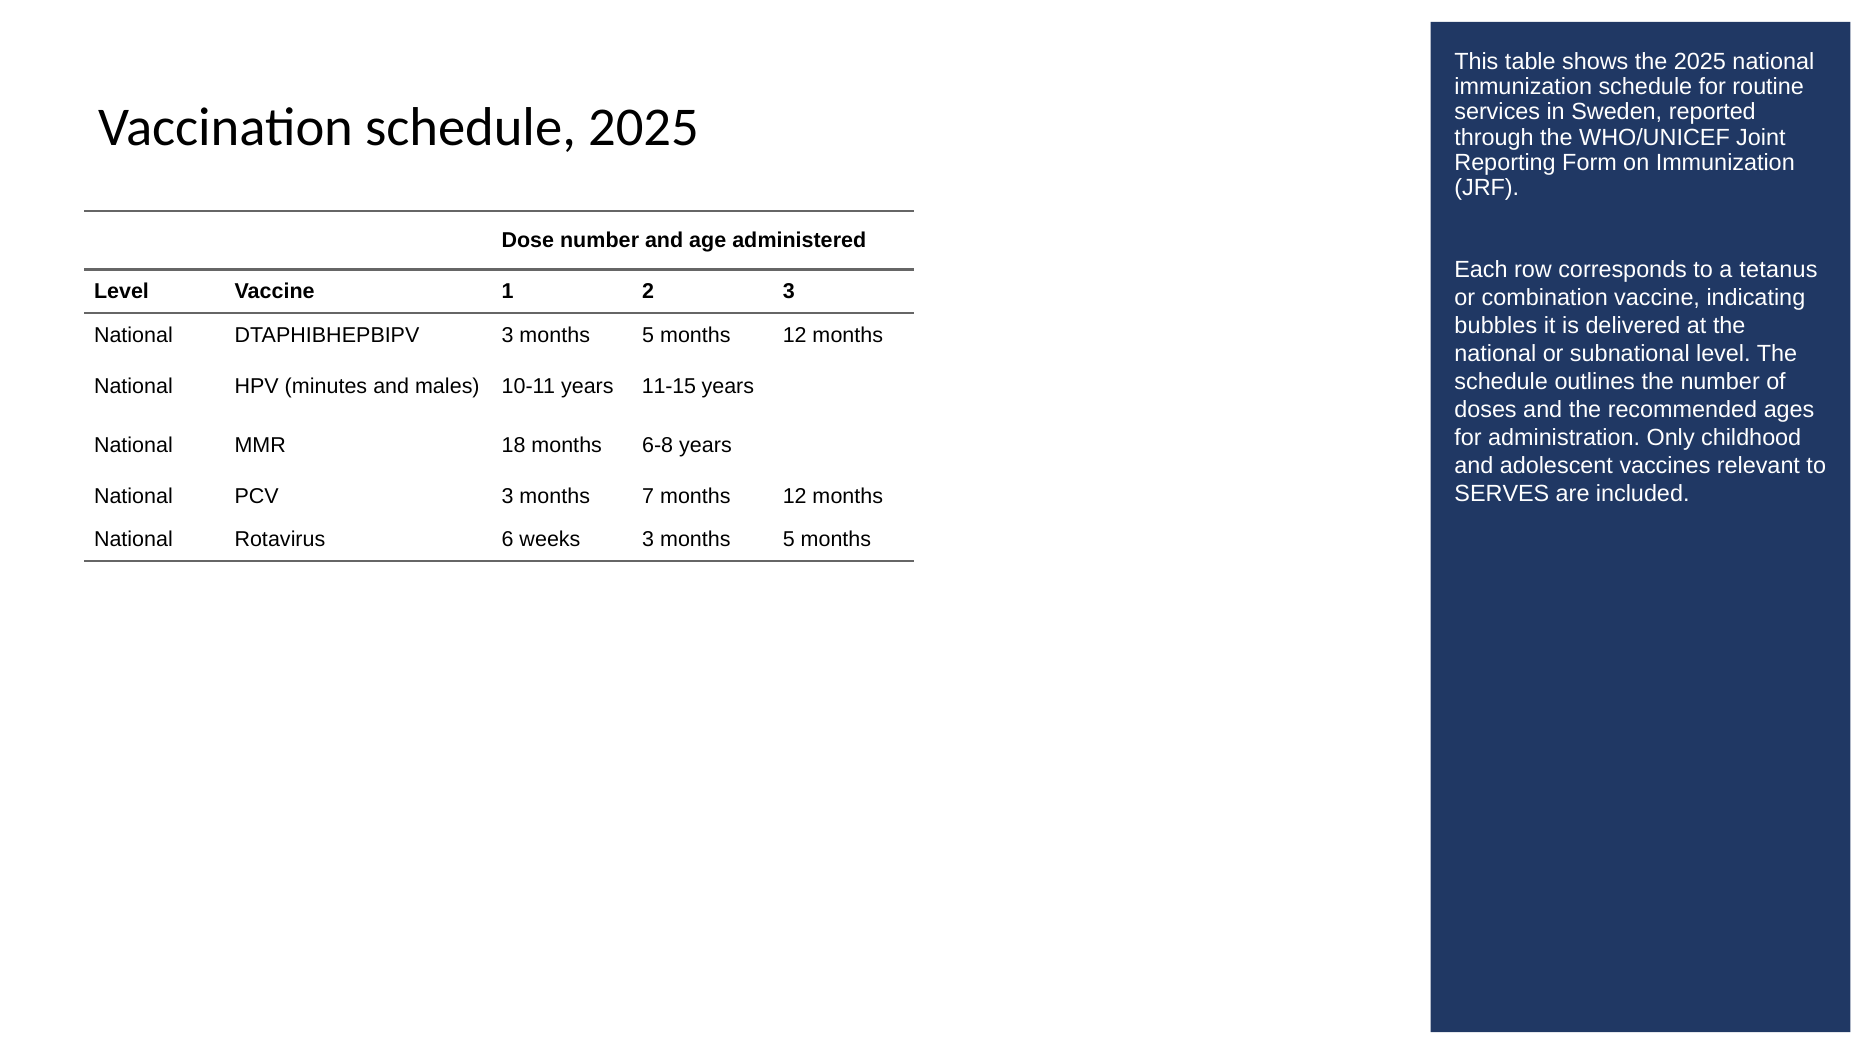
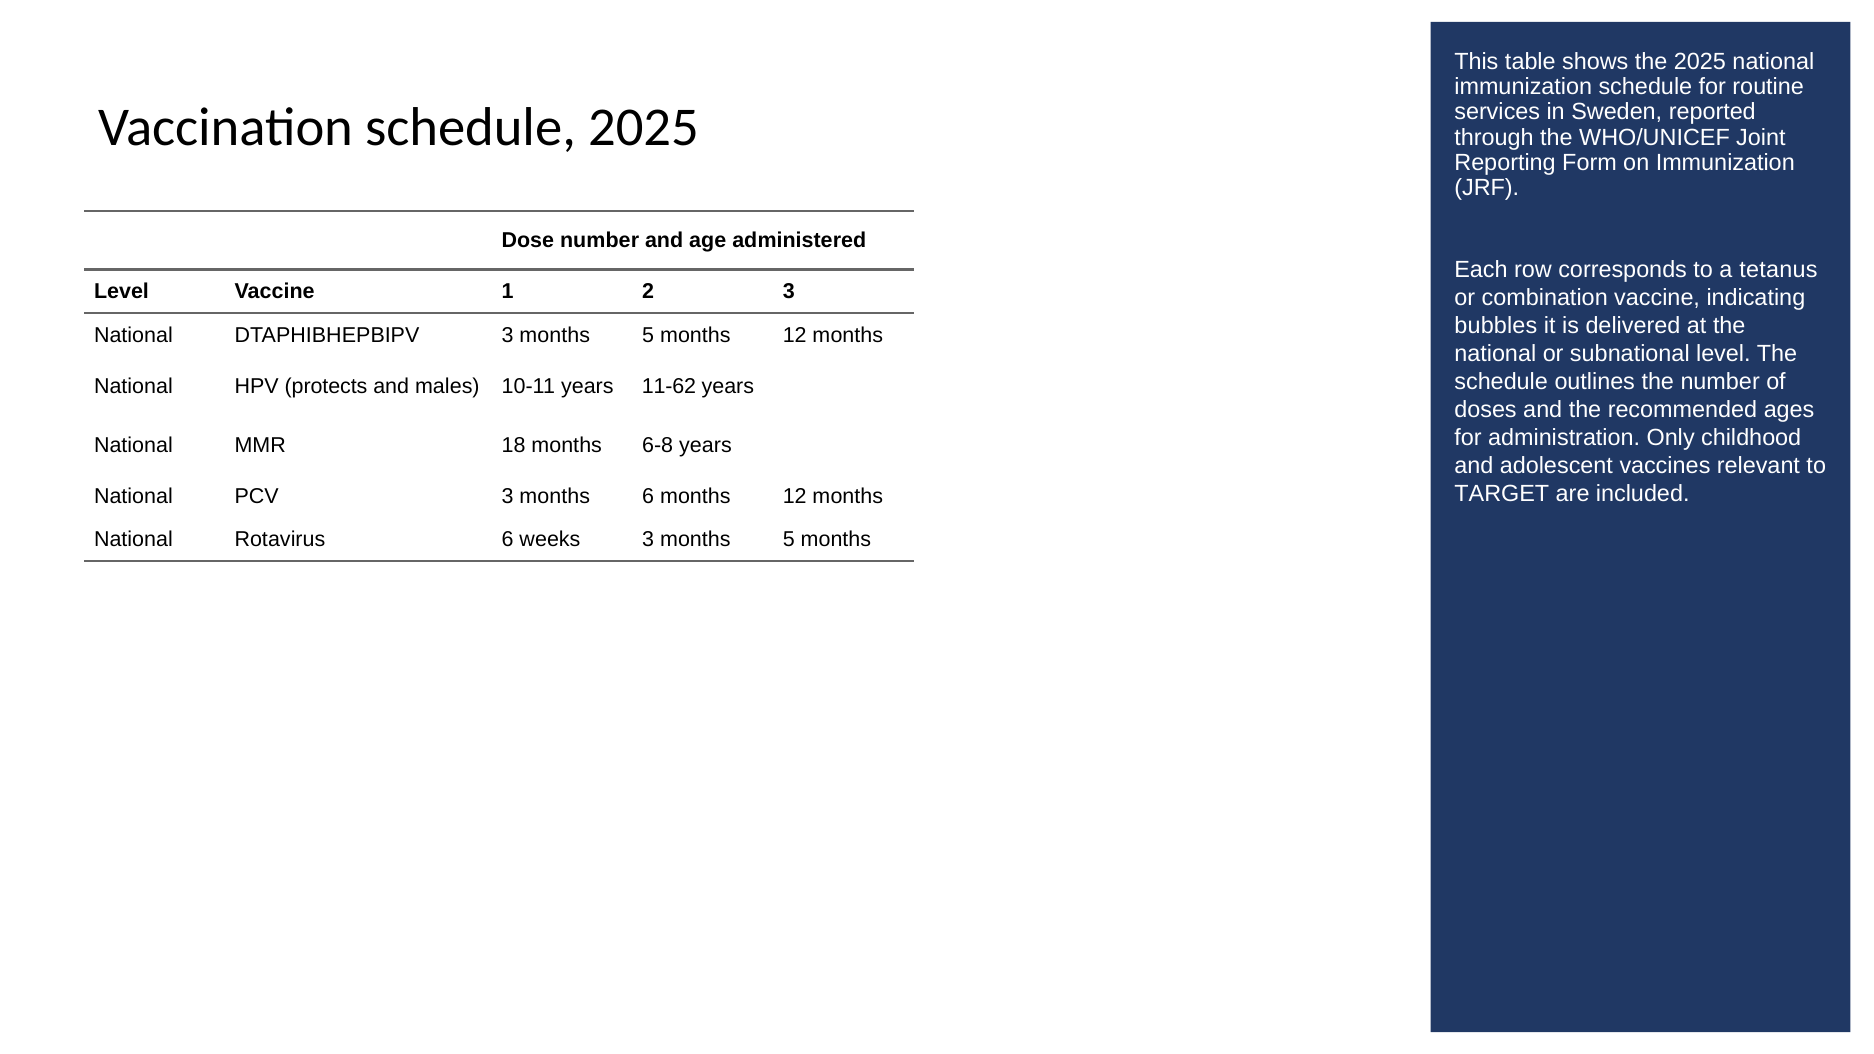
minutes: minutes -> protects
11-15: 11-15 -> 11-62
SERVES: SERVES -> TARGET
months 7: 7 -> 6
